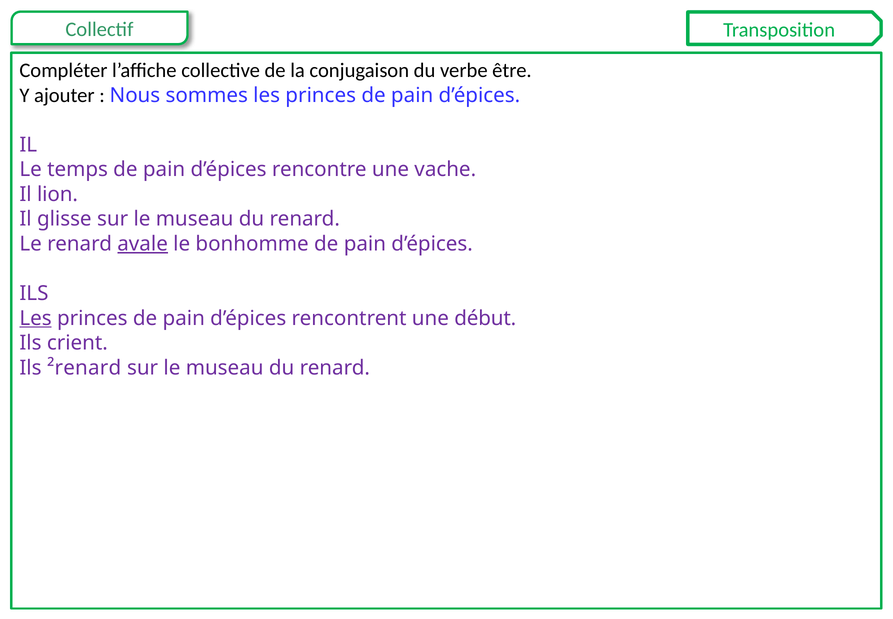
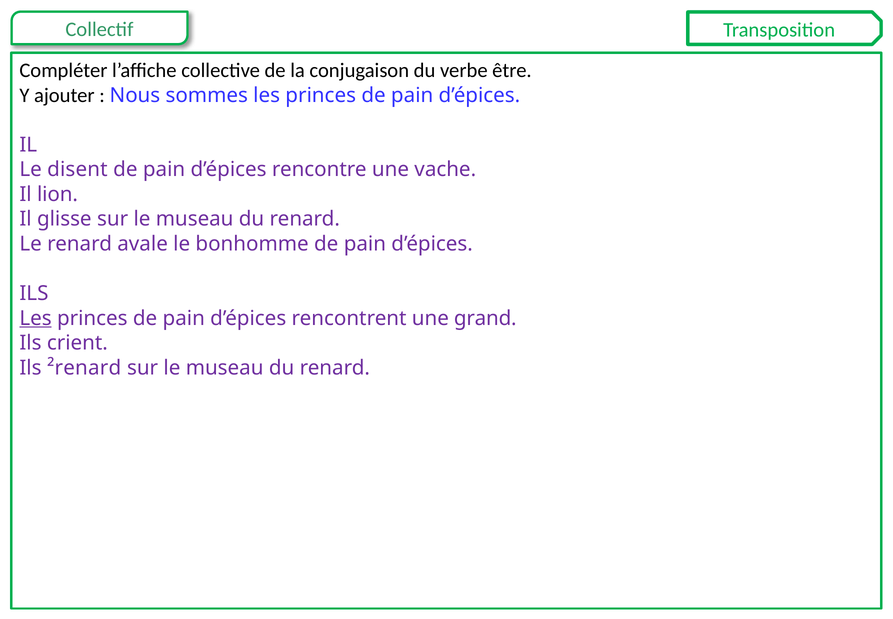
temps: temps -> disent
avale underline: present -> none
début: début -> grand
